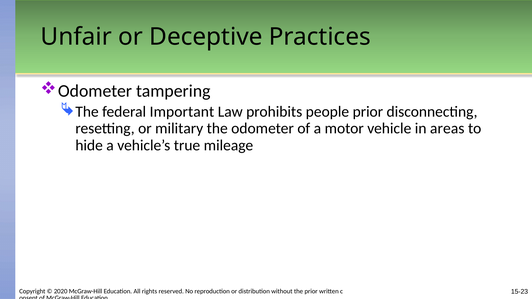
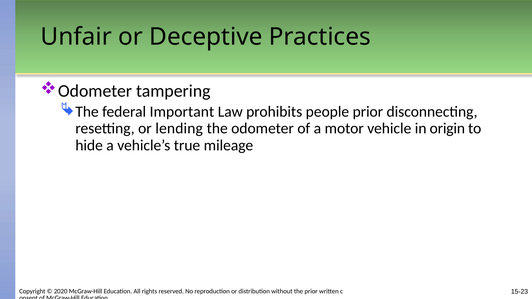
military: military -> lending
areas: areas -> origin
